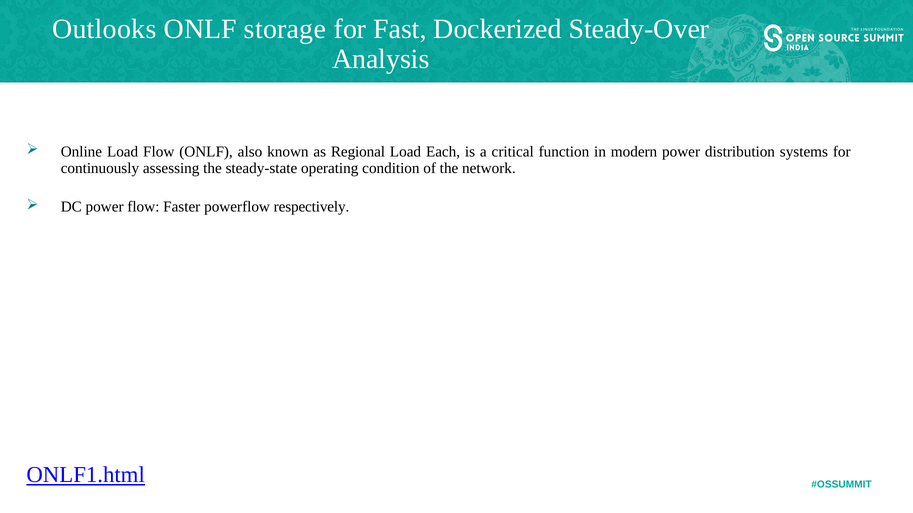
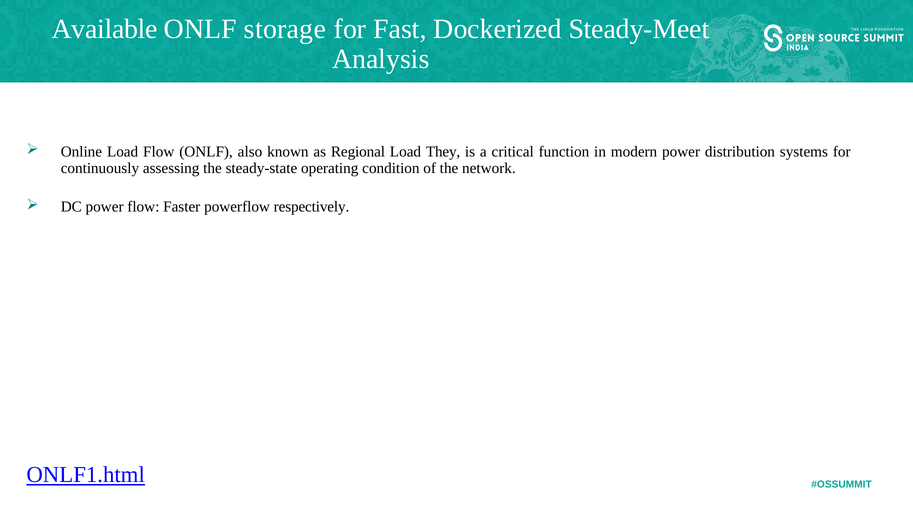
Outlooks: Outlooks -> Available
Steady-Over: Steady-Over -> Steady-Meet
Each: Each -> They
